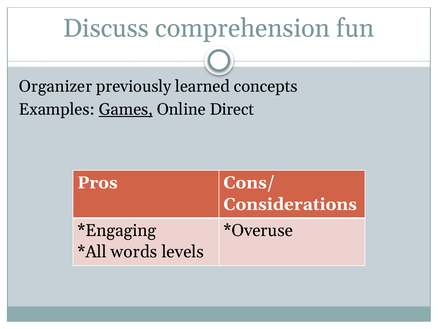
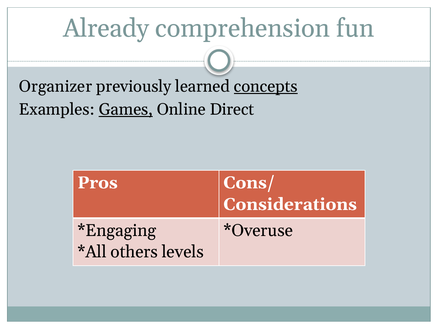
Discuss: Discuss -> Already
concepts underline: none -> present
words: words -> others
